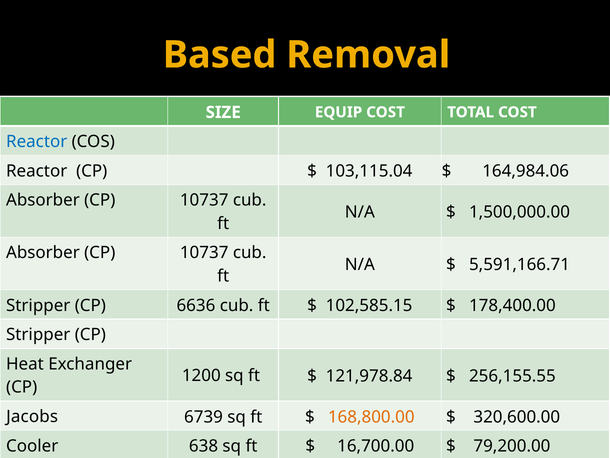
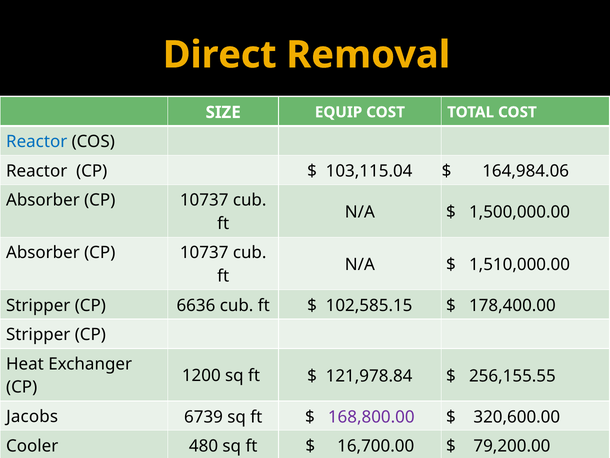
Based: Based -> Direct
5,591,166.71: 5,591,166.71 -> 1,510,000.00
168,800.00 colour: orange -> purple
638: 638 -> 480
